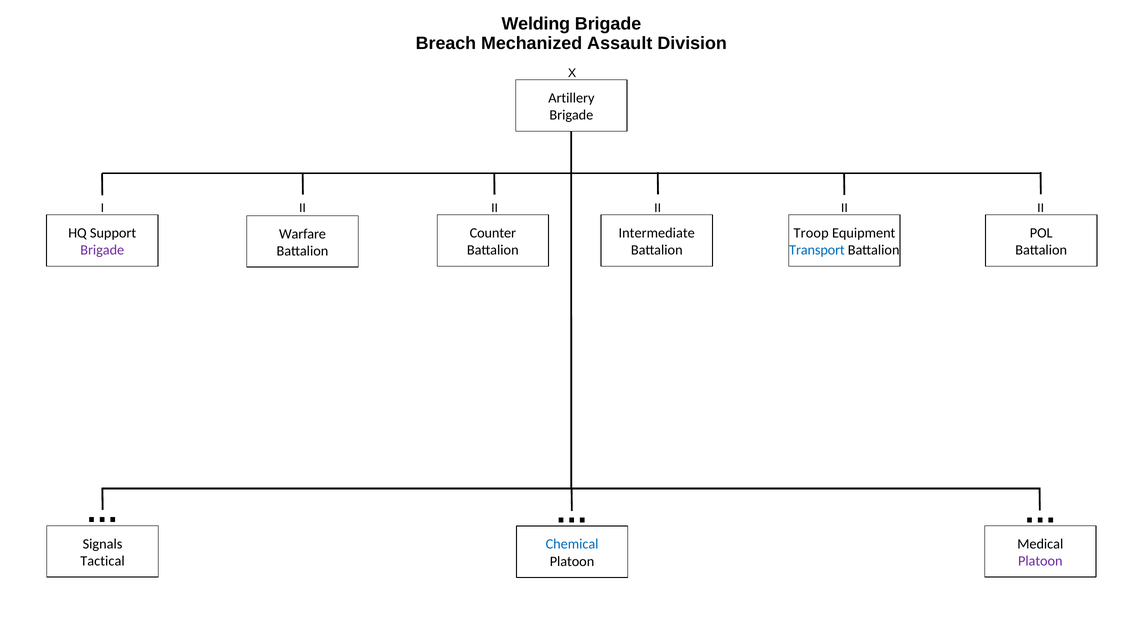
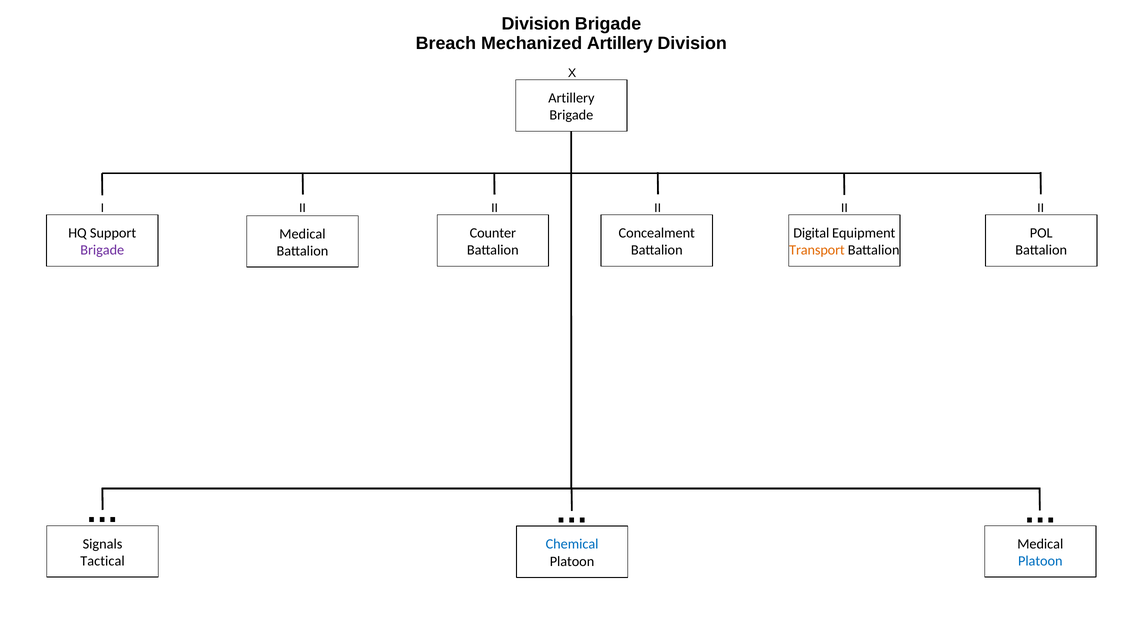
Welding at (536, 24): Welding -> Division
Mechanized Assault: Assault -> Artillery
Intermediate: Intermediate -> Concealment
Troop: Troop -> Digital
Warfare at (303, 234): Warfare -> Medical
Transport colour: blue -> orange
Platoon at (1040, 561) colour: purple -> blue
